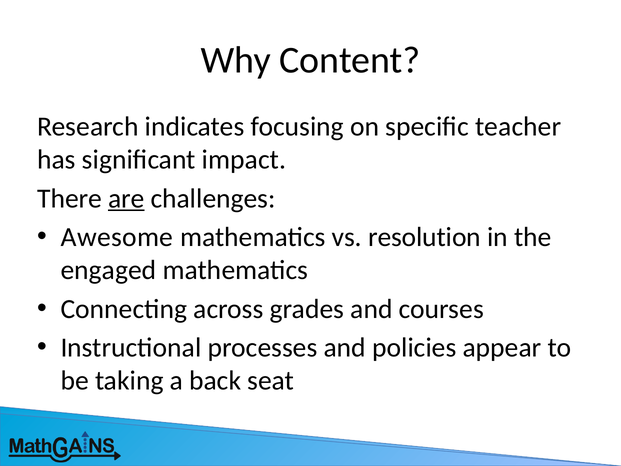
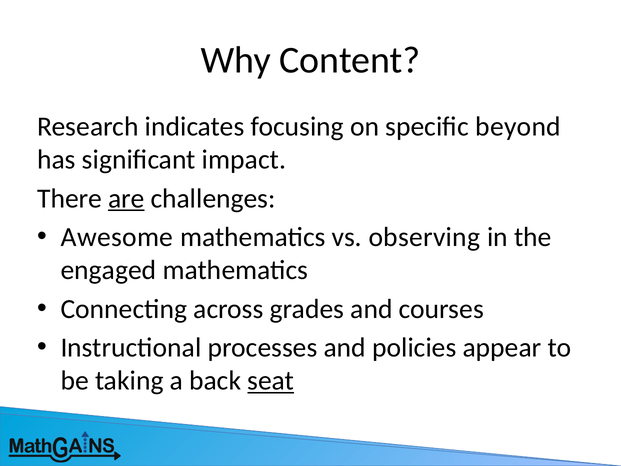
teacher: teacher -> beyond
resolution: resolution -> observing
seat underline: none -> present
